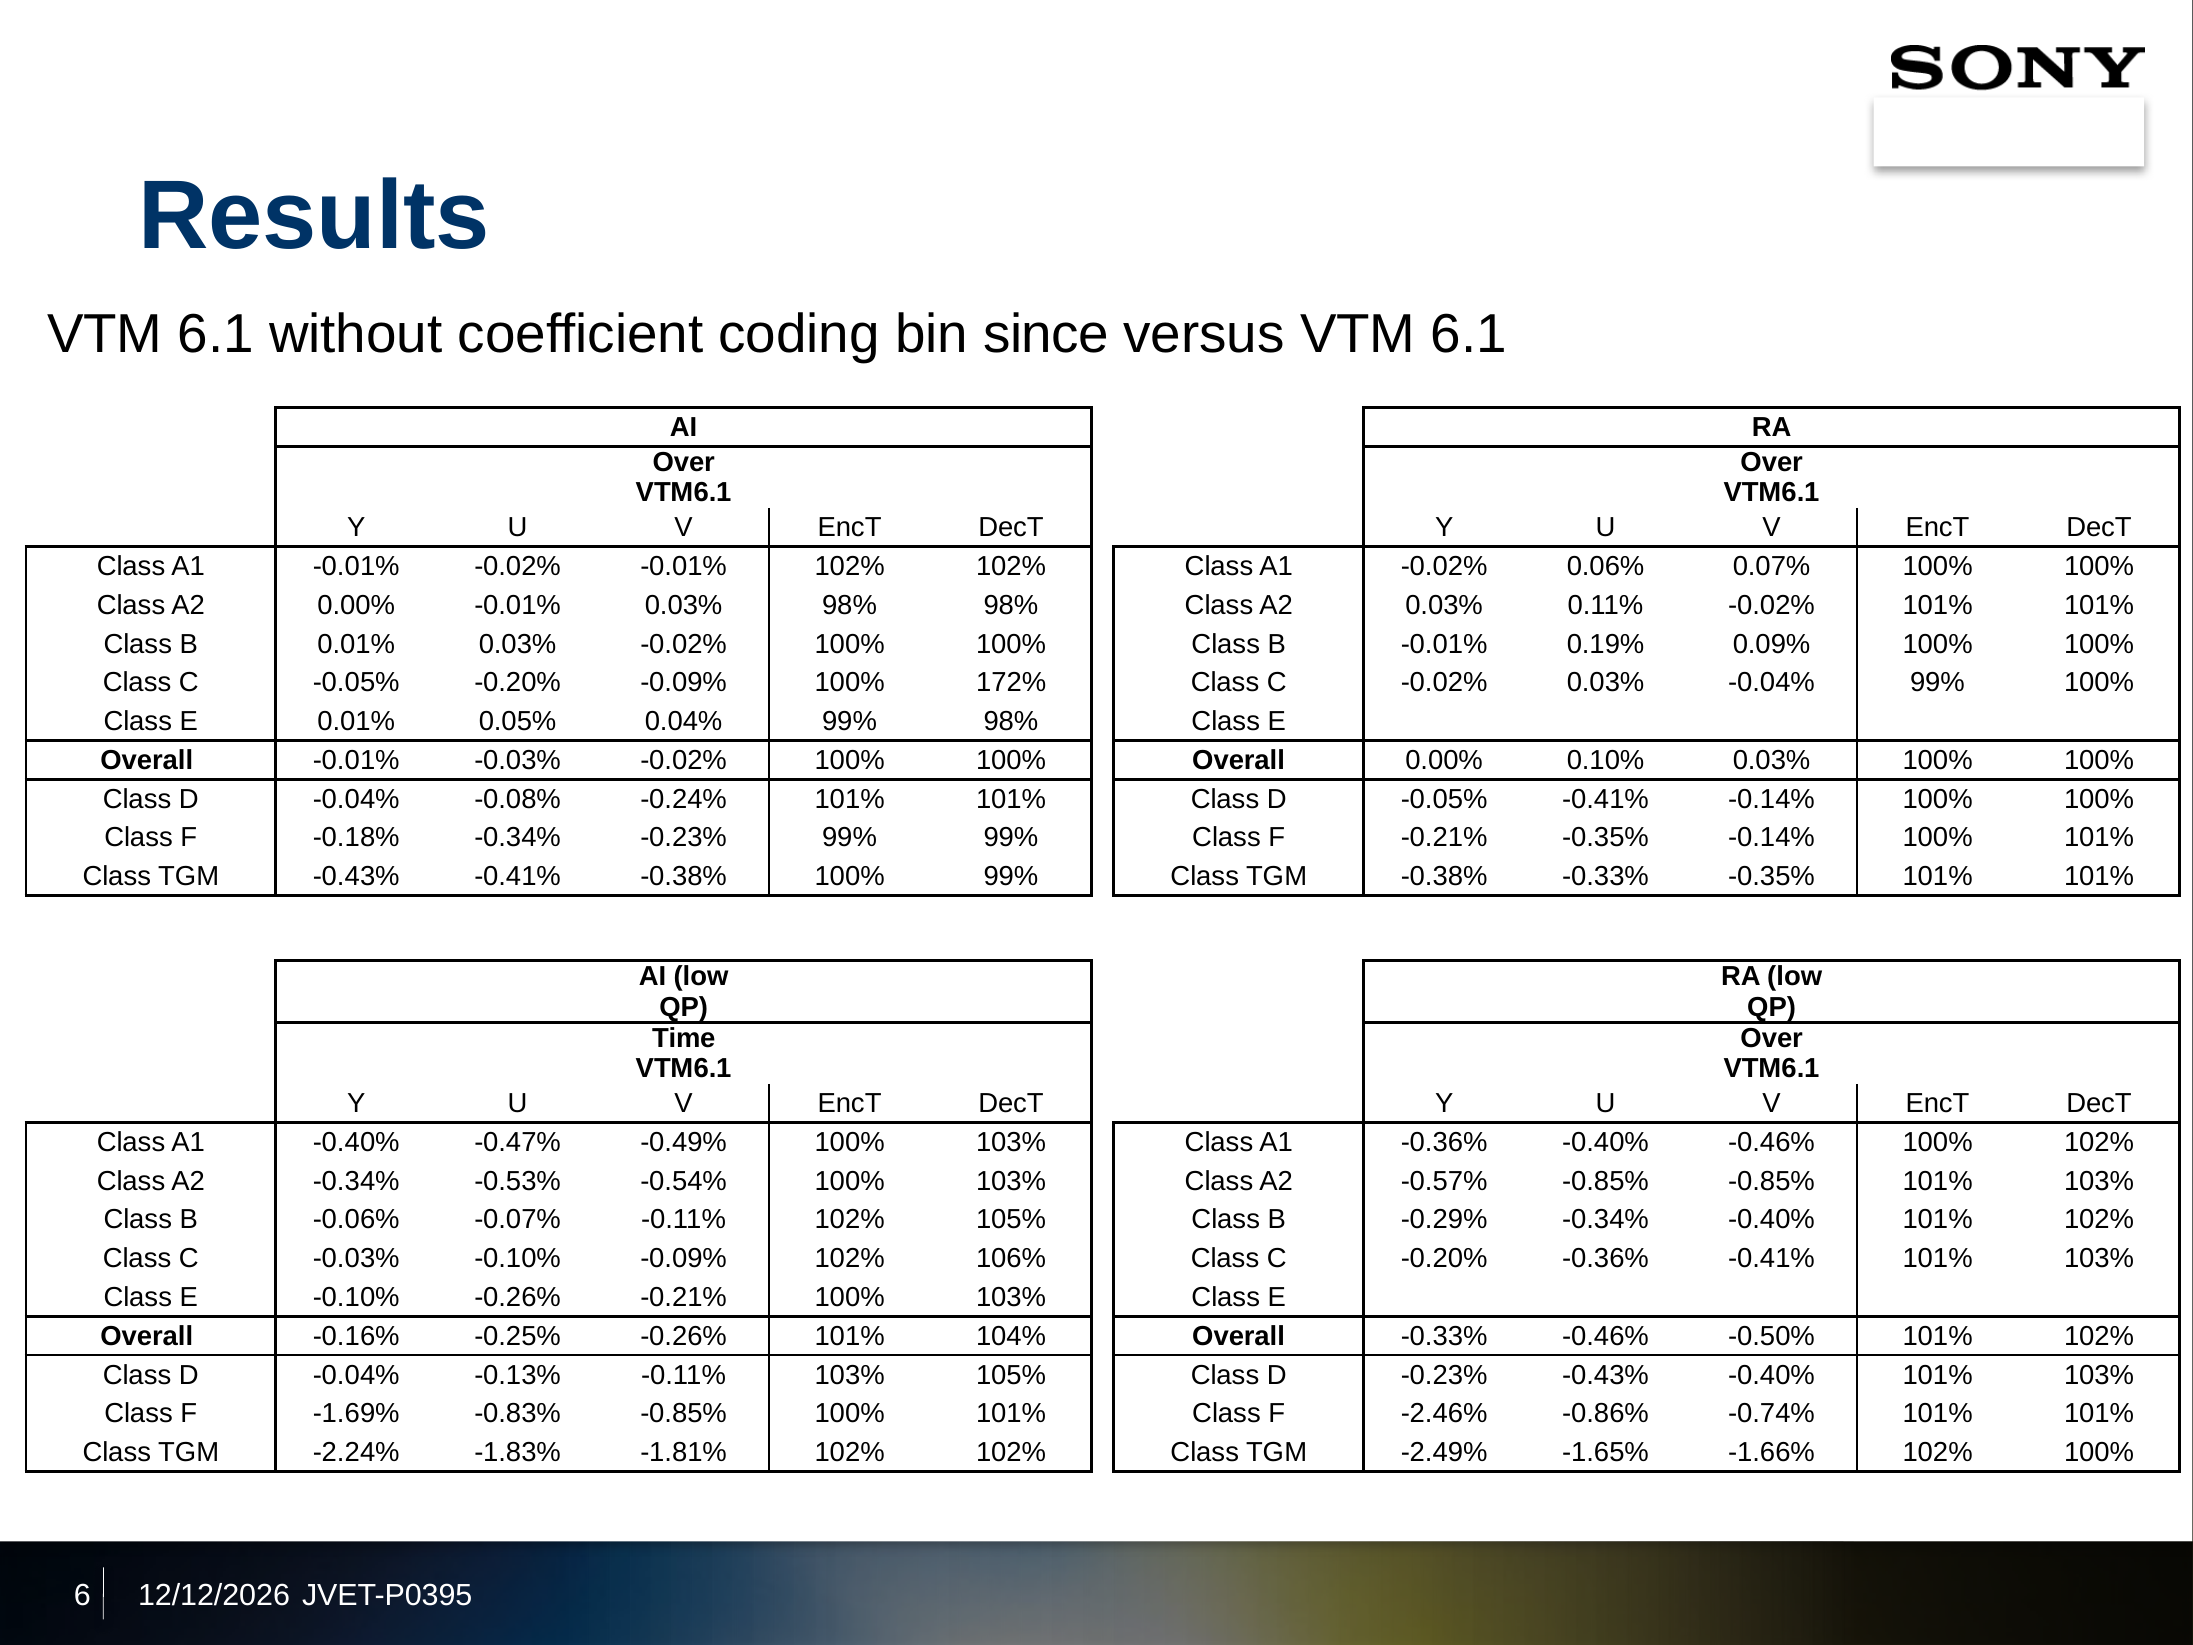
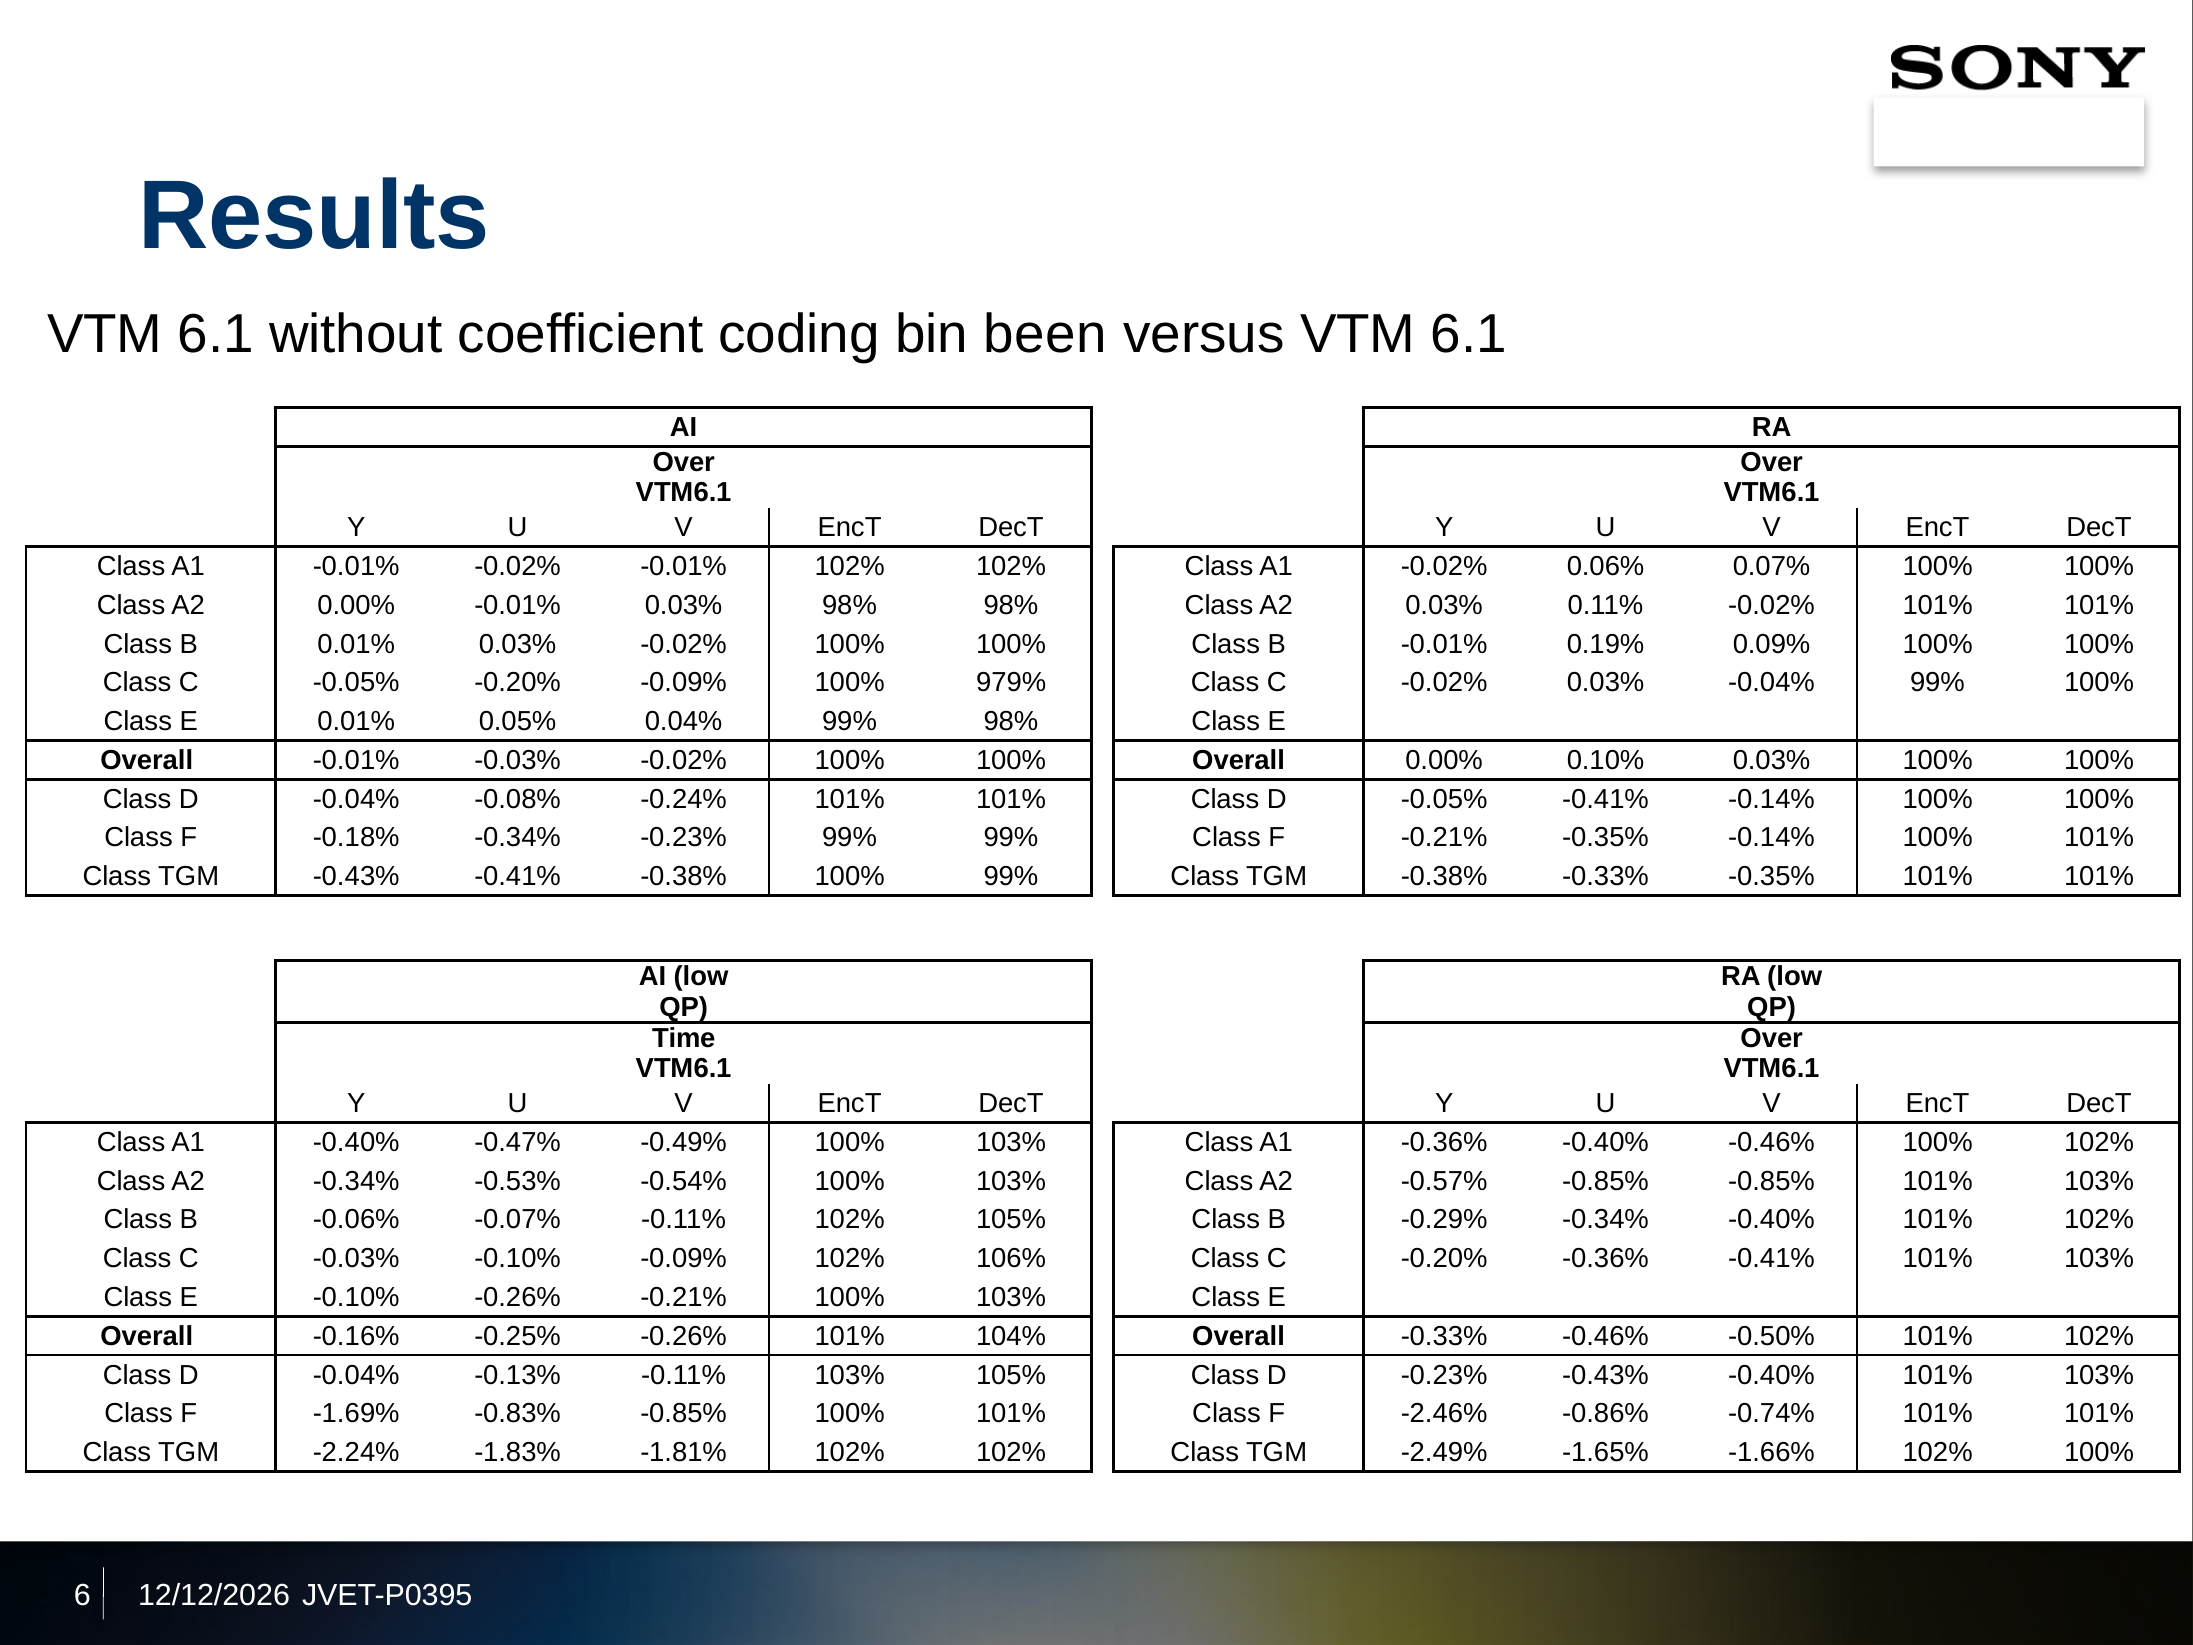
since: since -> been
172%: 172% -> 979%
